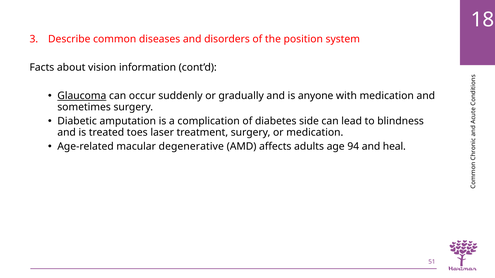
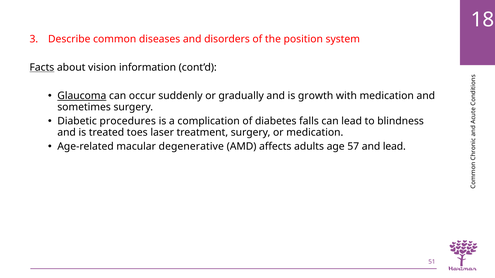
Facts underline: none -> present
anyone: anyone -> growth
amputation: amputation -> procedures
side: side -> falls
94: 94 -> 57
and heal: heal -> lead
